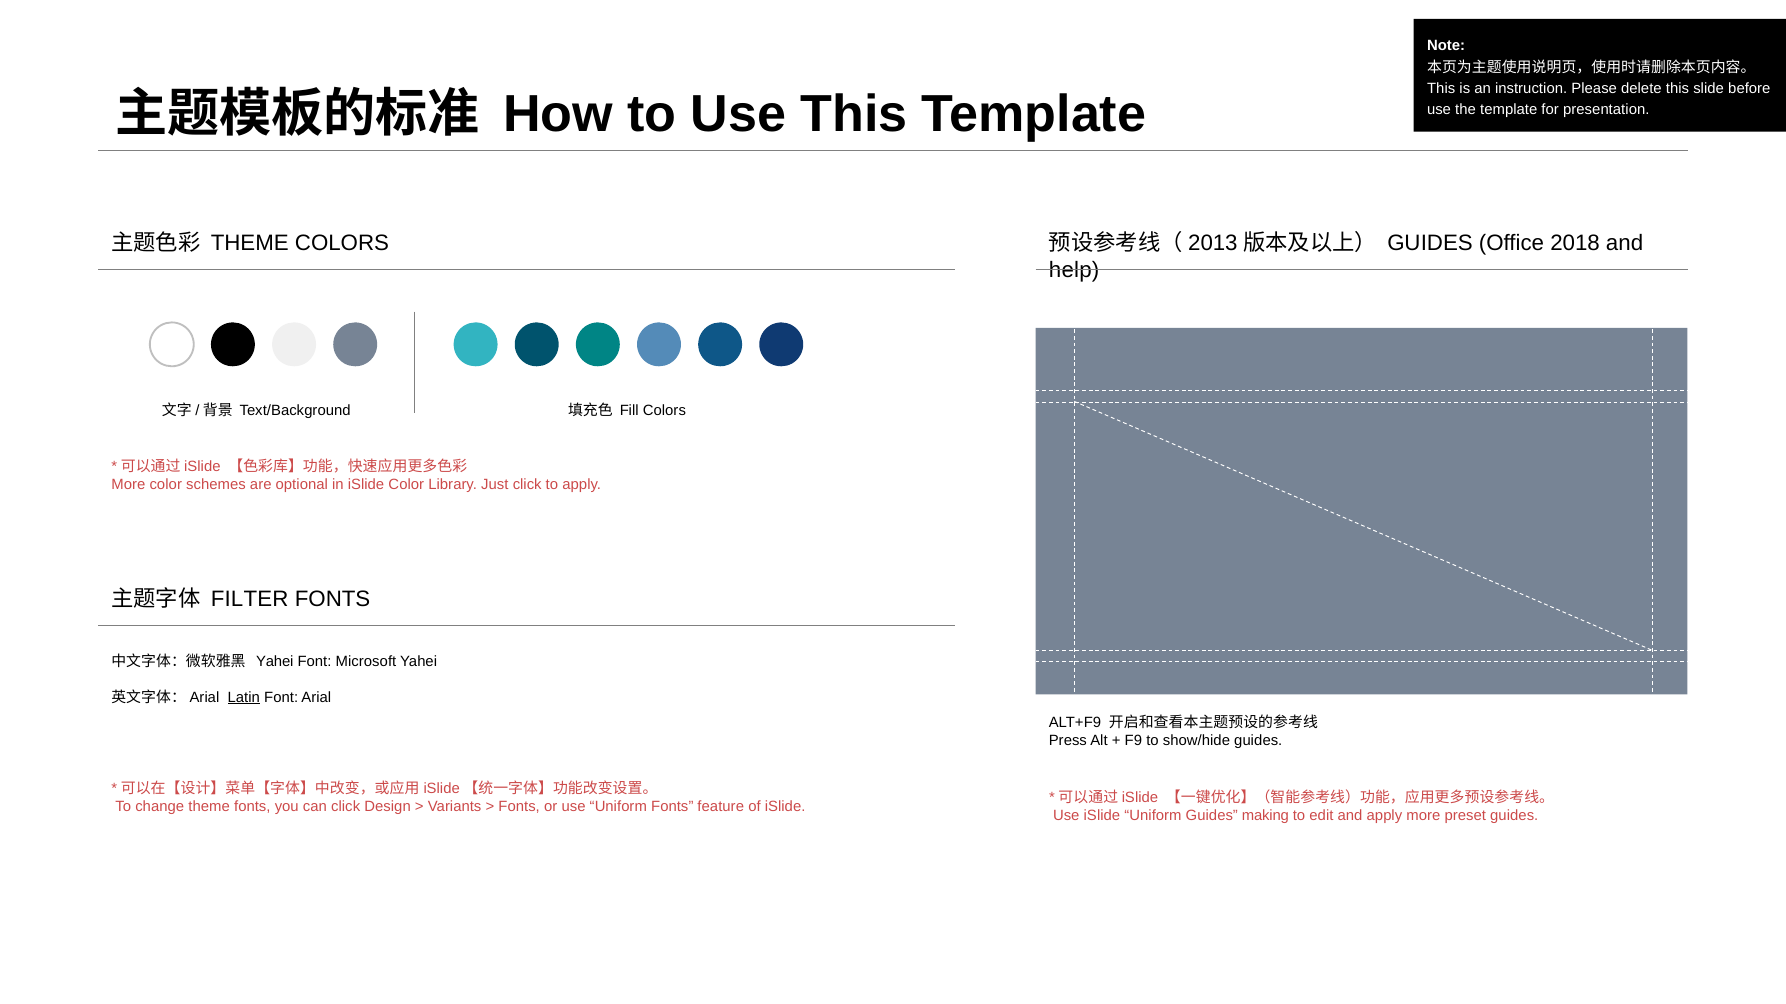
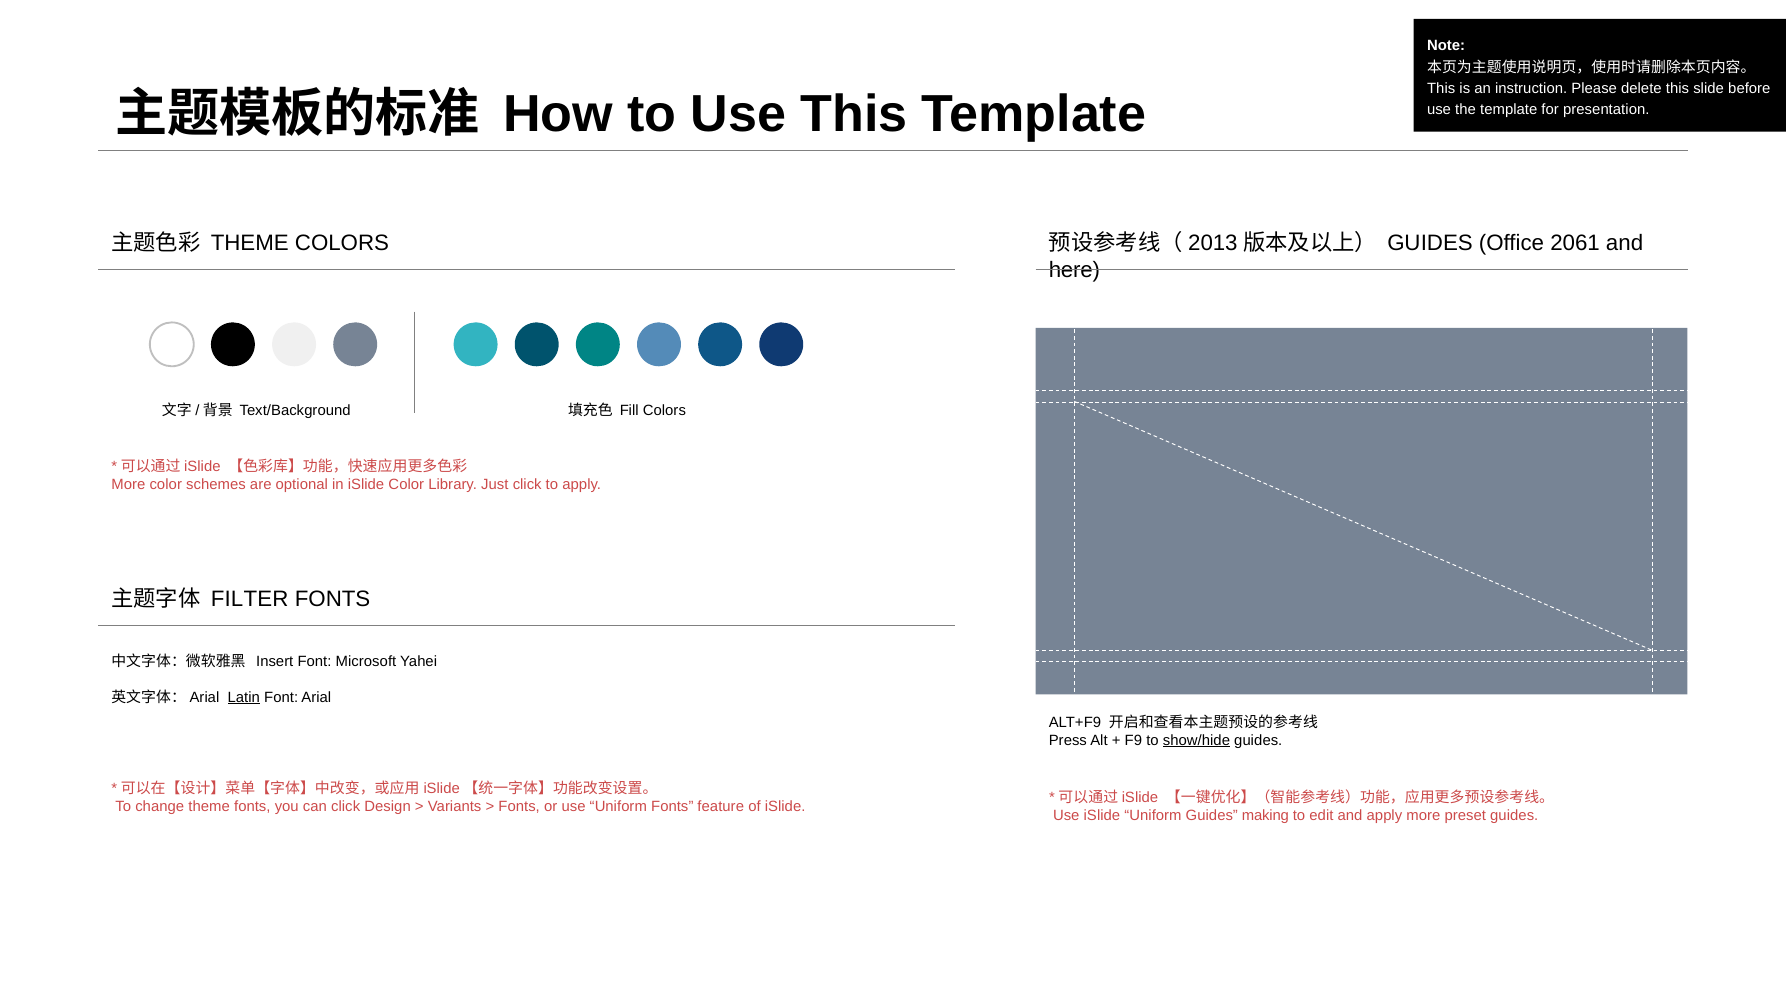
2018: 2018 -> 2061
help: help -> here
Yahei at (275, 662): Yahei -> Insert
show/hide underline: none -> present
